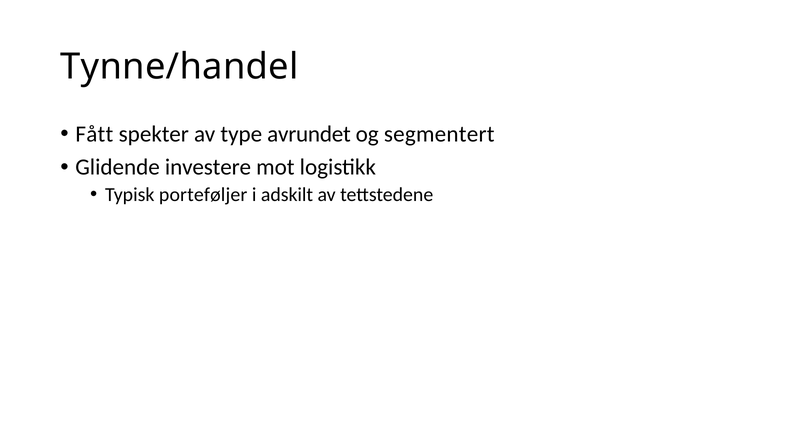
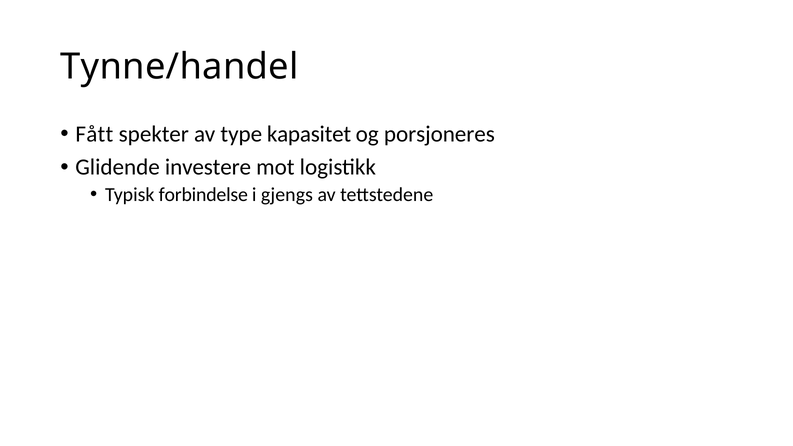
avrundet: avrundet -> kapasitet
segmentert: segmentert -> porsjoneres
porteføljer: porteføljer -> forbindelse
adskilt: adskilt -> gjengs
